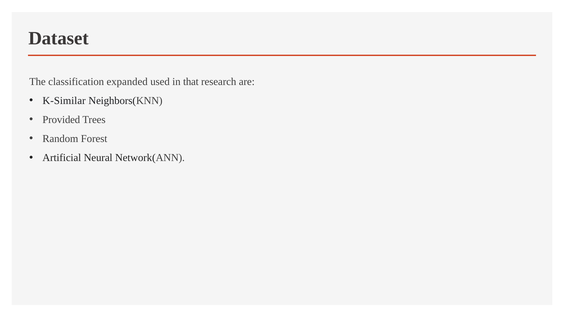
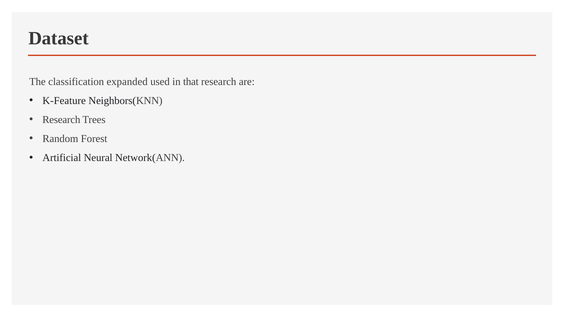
K-Similar: K-Similar -> K-Feature
Provided at (61, 120): Provided -> Research
